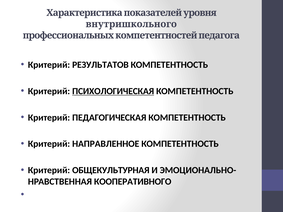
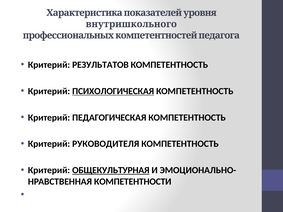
НАПРАВЛЕННОЕ: НАПРАВЛЕННОЕ -> РУКОВОДИТЕЛЯ
ОБЩЕКУЛЬТУРНАЯ underline: none -> present
КООПЕРАТИВНОГО: КООПЕРАТИВНОГО -> КОМПЕТЕНТНОСТИ
